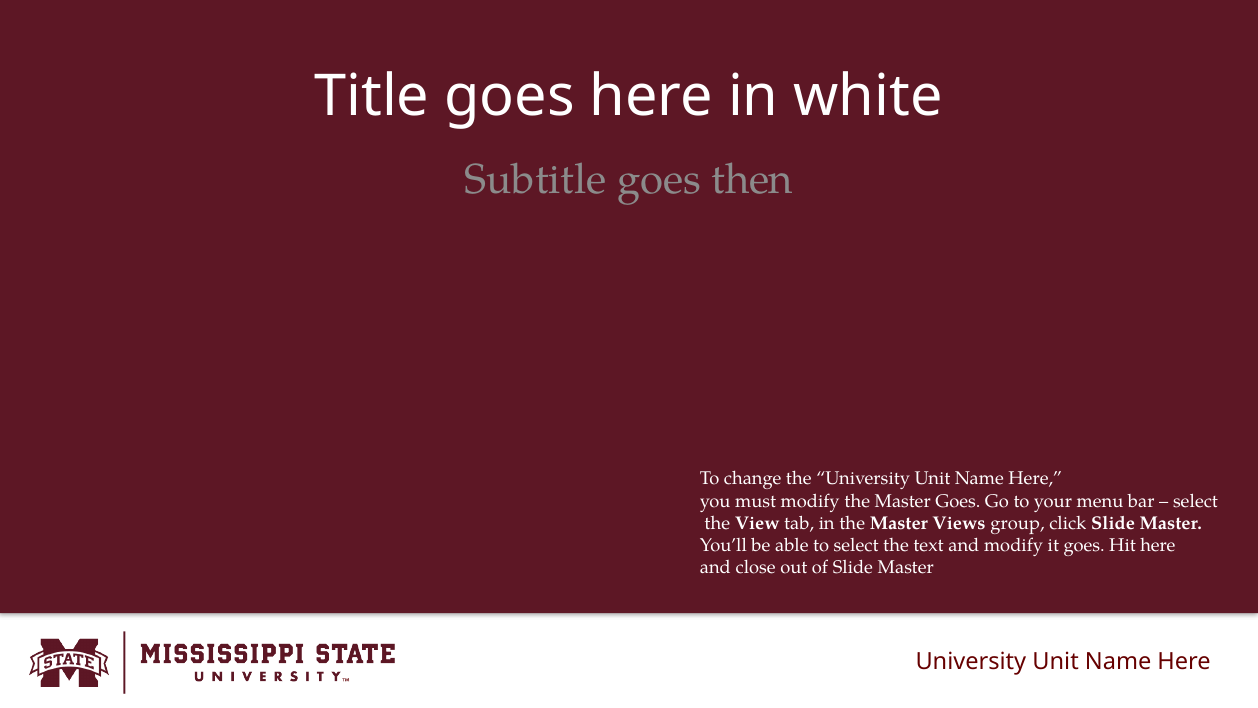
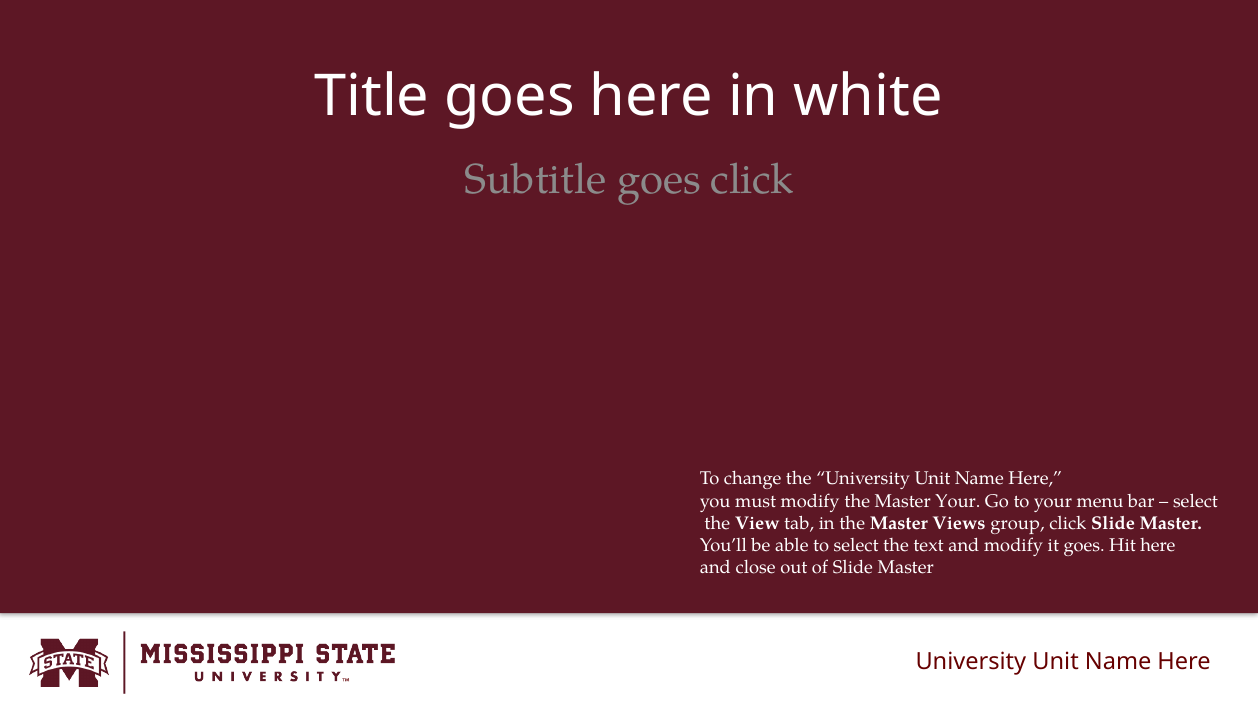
goes then: then -> click
Master Goes: Goes -> Your
